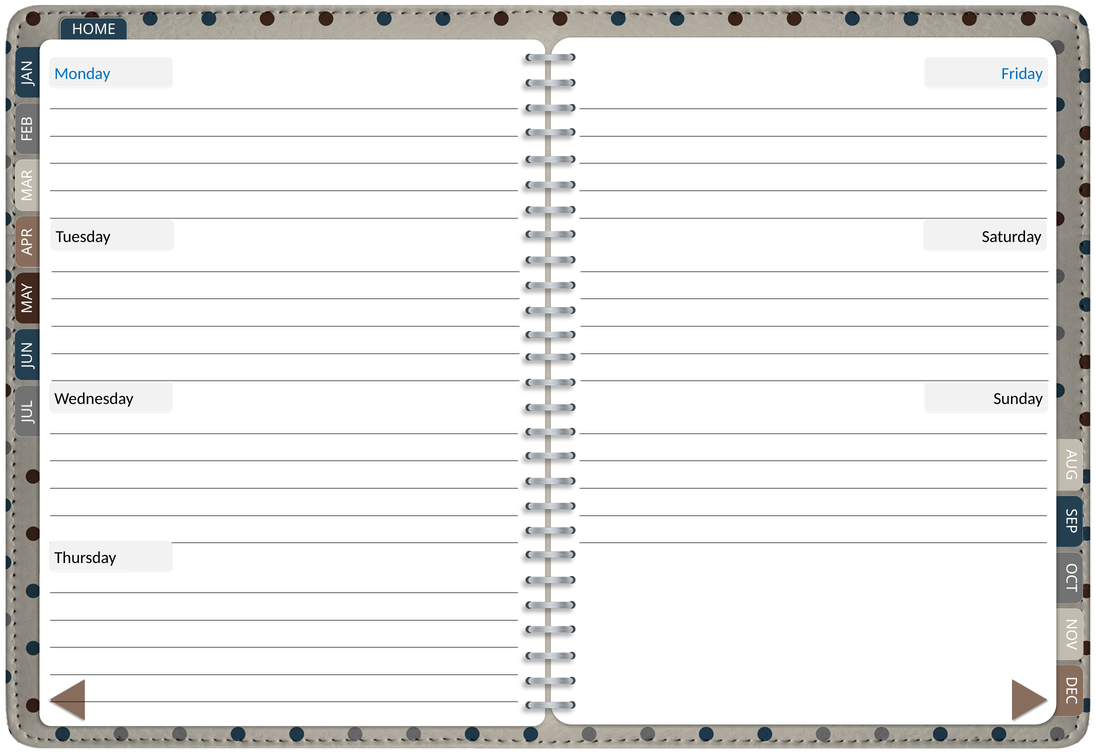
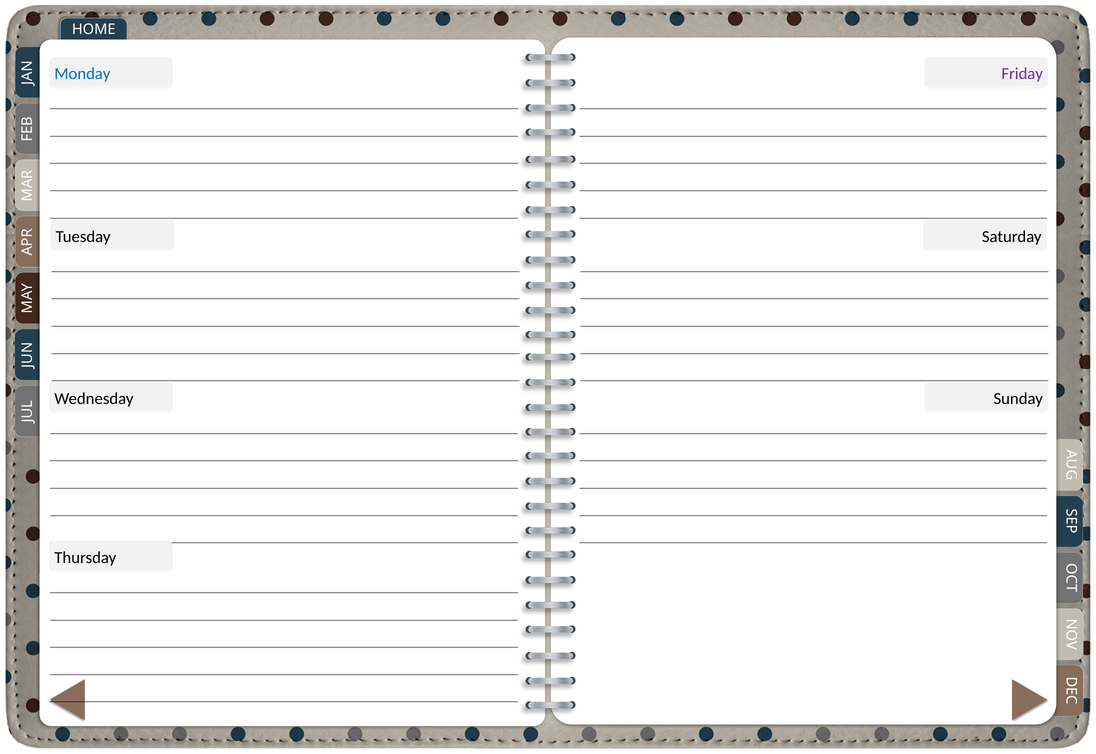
Friday colour: blue -> purple
